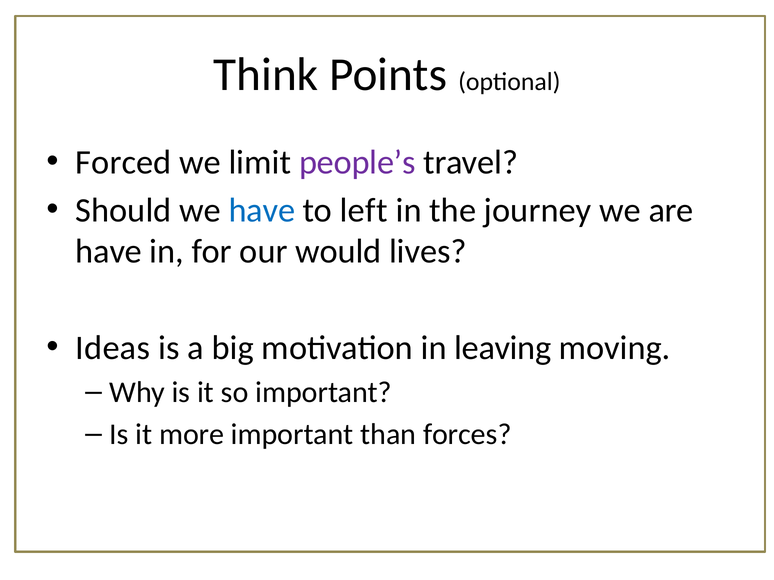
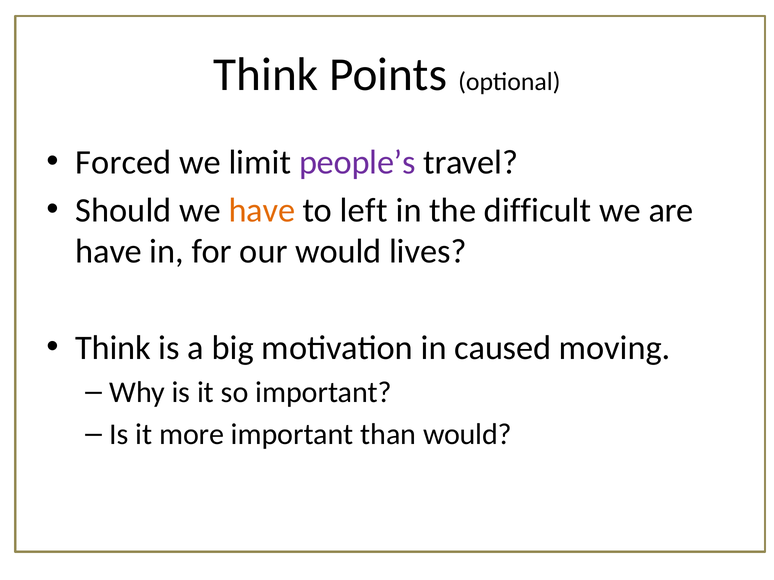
have at (262, 211) colour: blue -> orange
journey: journey -> difficult
Ideas at (113, 348): Ideas -> Think
leaving: leaving -> caused
than forces: forces -> would
